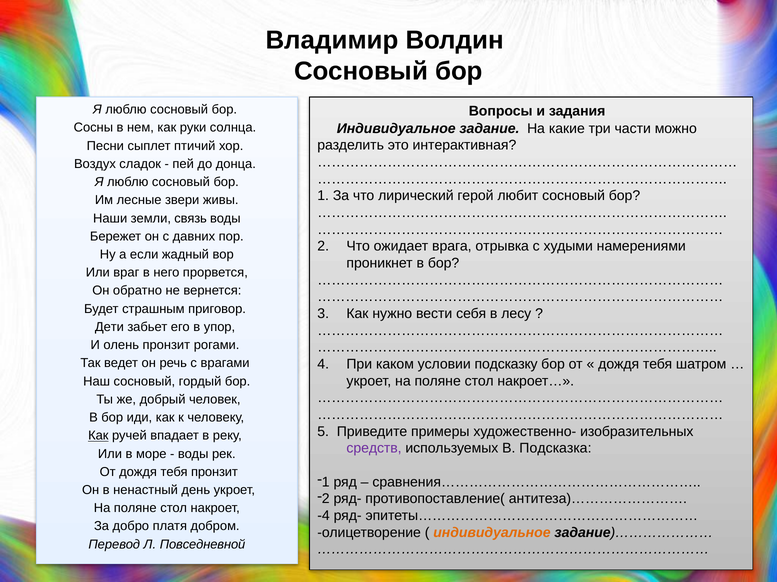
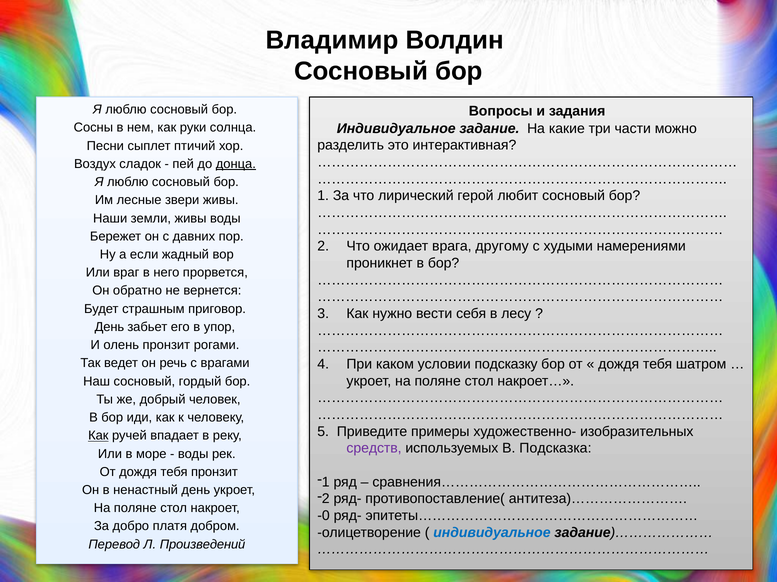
донца underline: none -> present
земли связь: связь -> живы
отрывка: отрывка -> другому
Дети at (109, 327): Дети -> День
-4: -4 -> -0
индивидуальное at (492, 533) colour: orange -> blue
Повседневной: Повседневной -> Произведений
